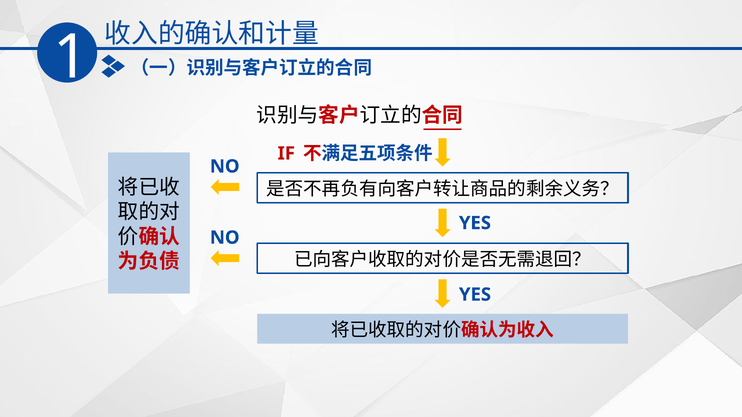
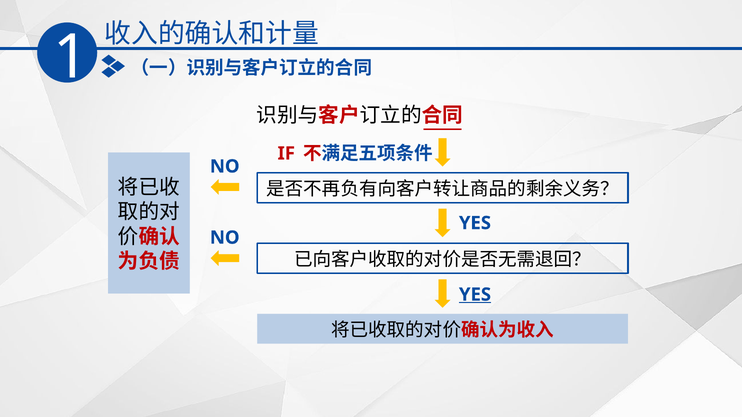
YES at (475, 295) underline: none -> present
